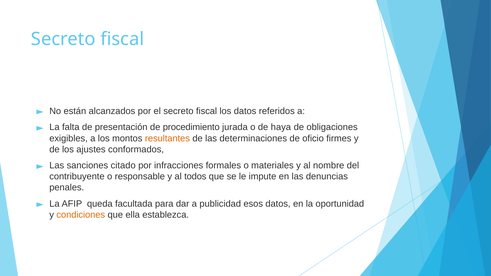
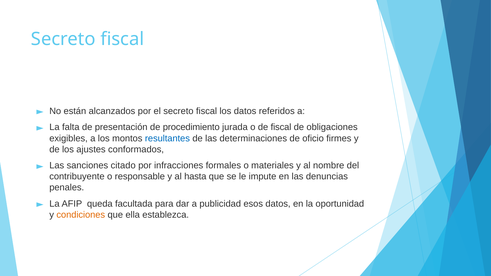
de haya: haya -> fiscal
resultantes colour: orange -> blue
todos: todos -> hasta
